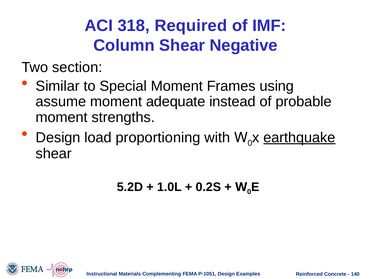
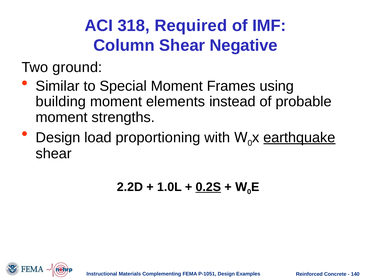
section: section -> ground
assume: assume -> building
adequate: adequate -> elements
5.2D: 5.2D -> 2.2D
0.2S underline: none -> present
